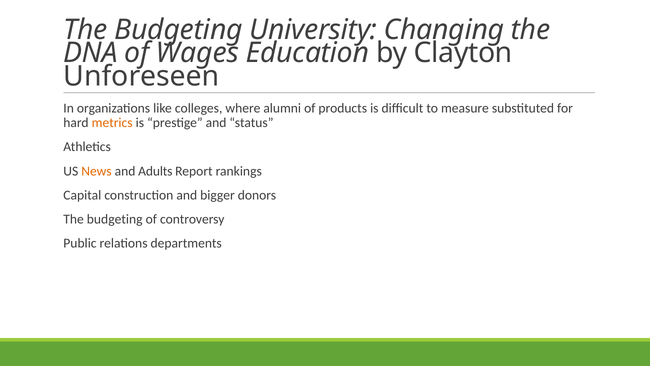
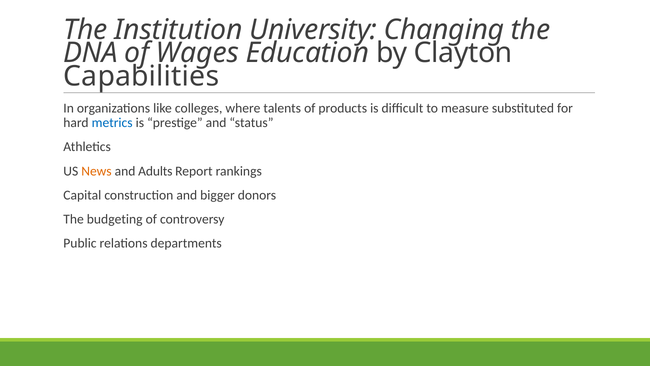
Budgeting at (178, 30): Budgeting -> Institution
Unforeseen: Unforeseen -> Capabilities
alumni: alumni -> talents
metrics colour: orange -> blue
